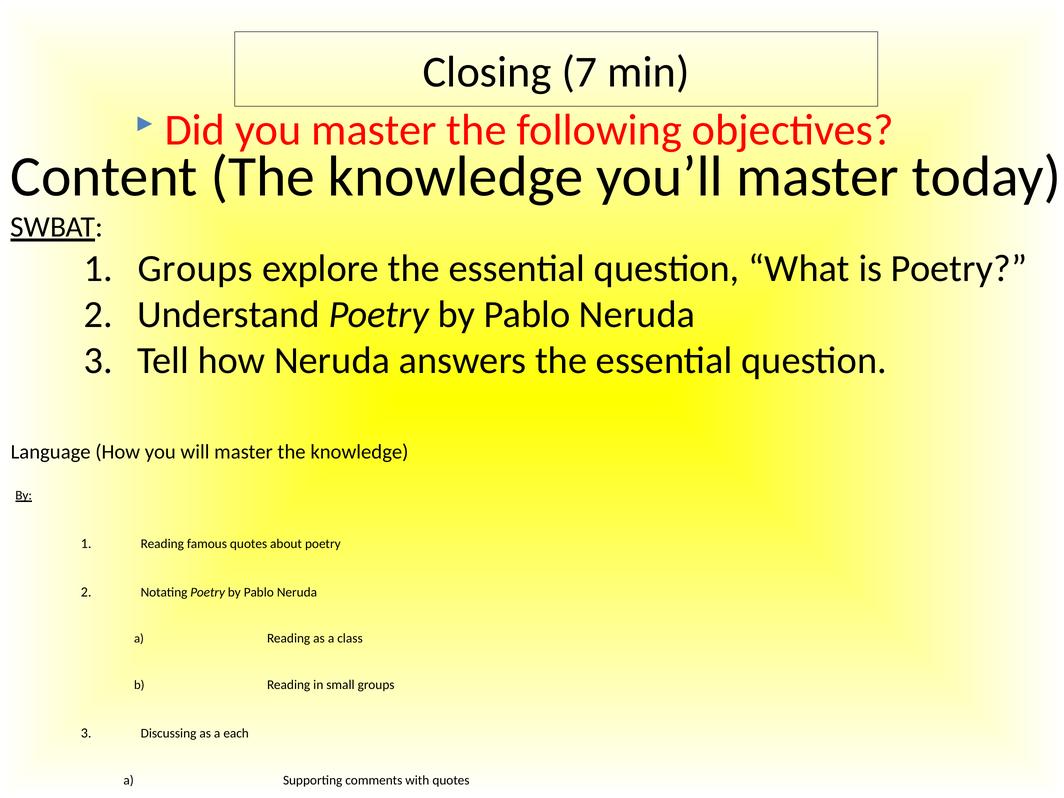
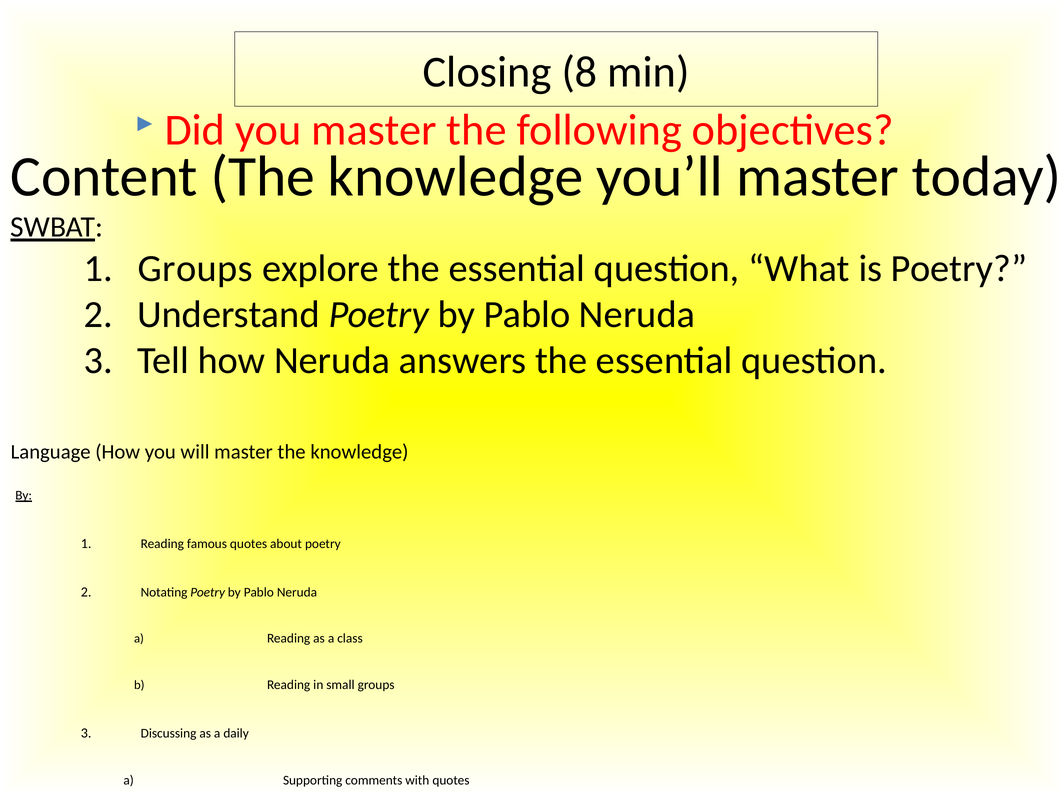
7: 7 -> 8
each: each -> daily
